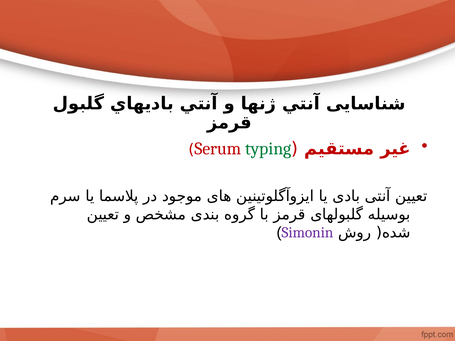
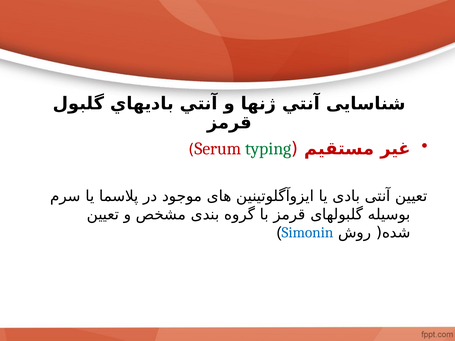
Simonin colour: purple -> blue
